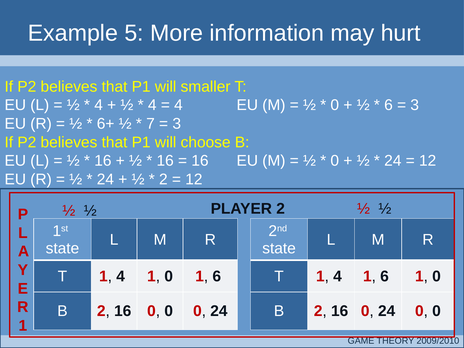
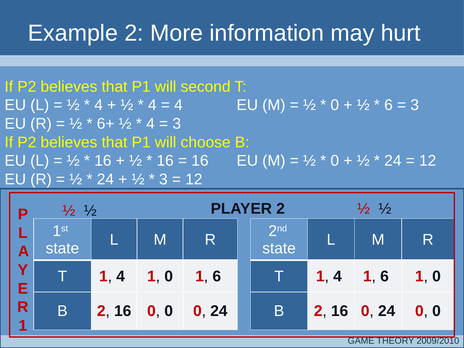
Example 5: 5 -> 2
smaller: smaller -> second
7 at (151, 124): 7 -> 4
2 at (163, 179): 2 -> 3
